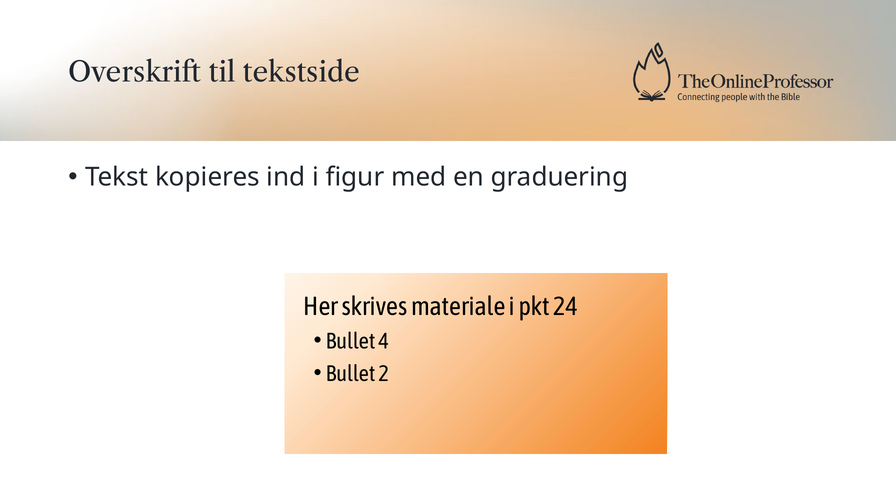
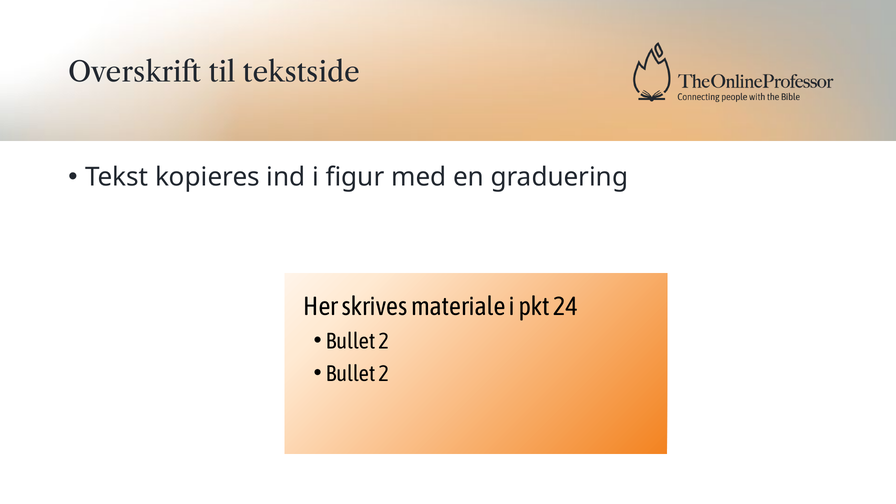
4 at (384, 341): 4 -> 2
